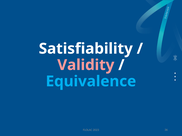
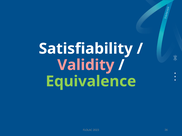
Equivalence colour: light blue -> light green
